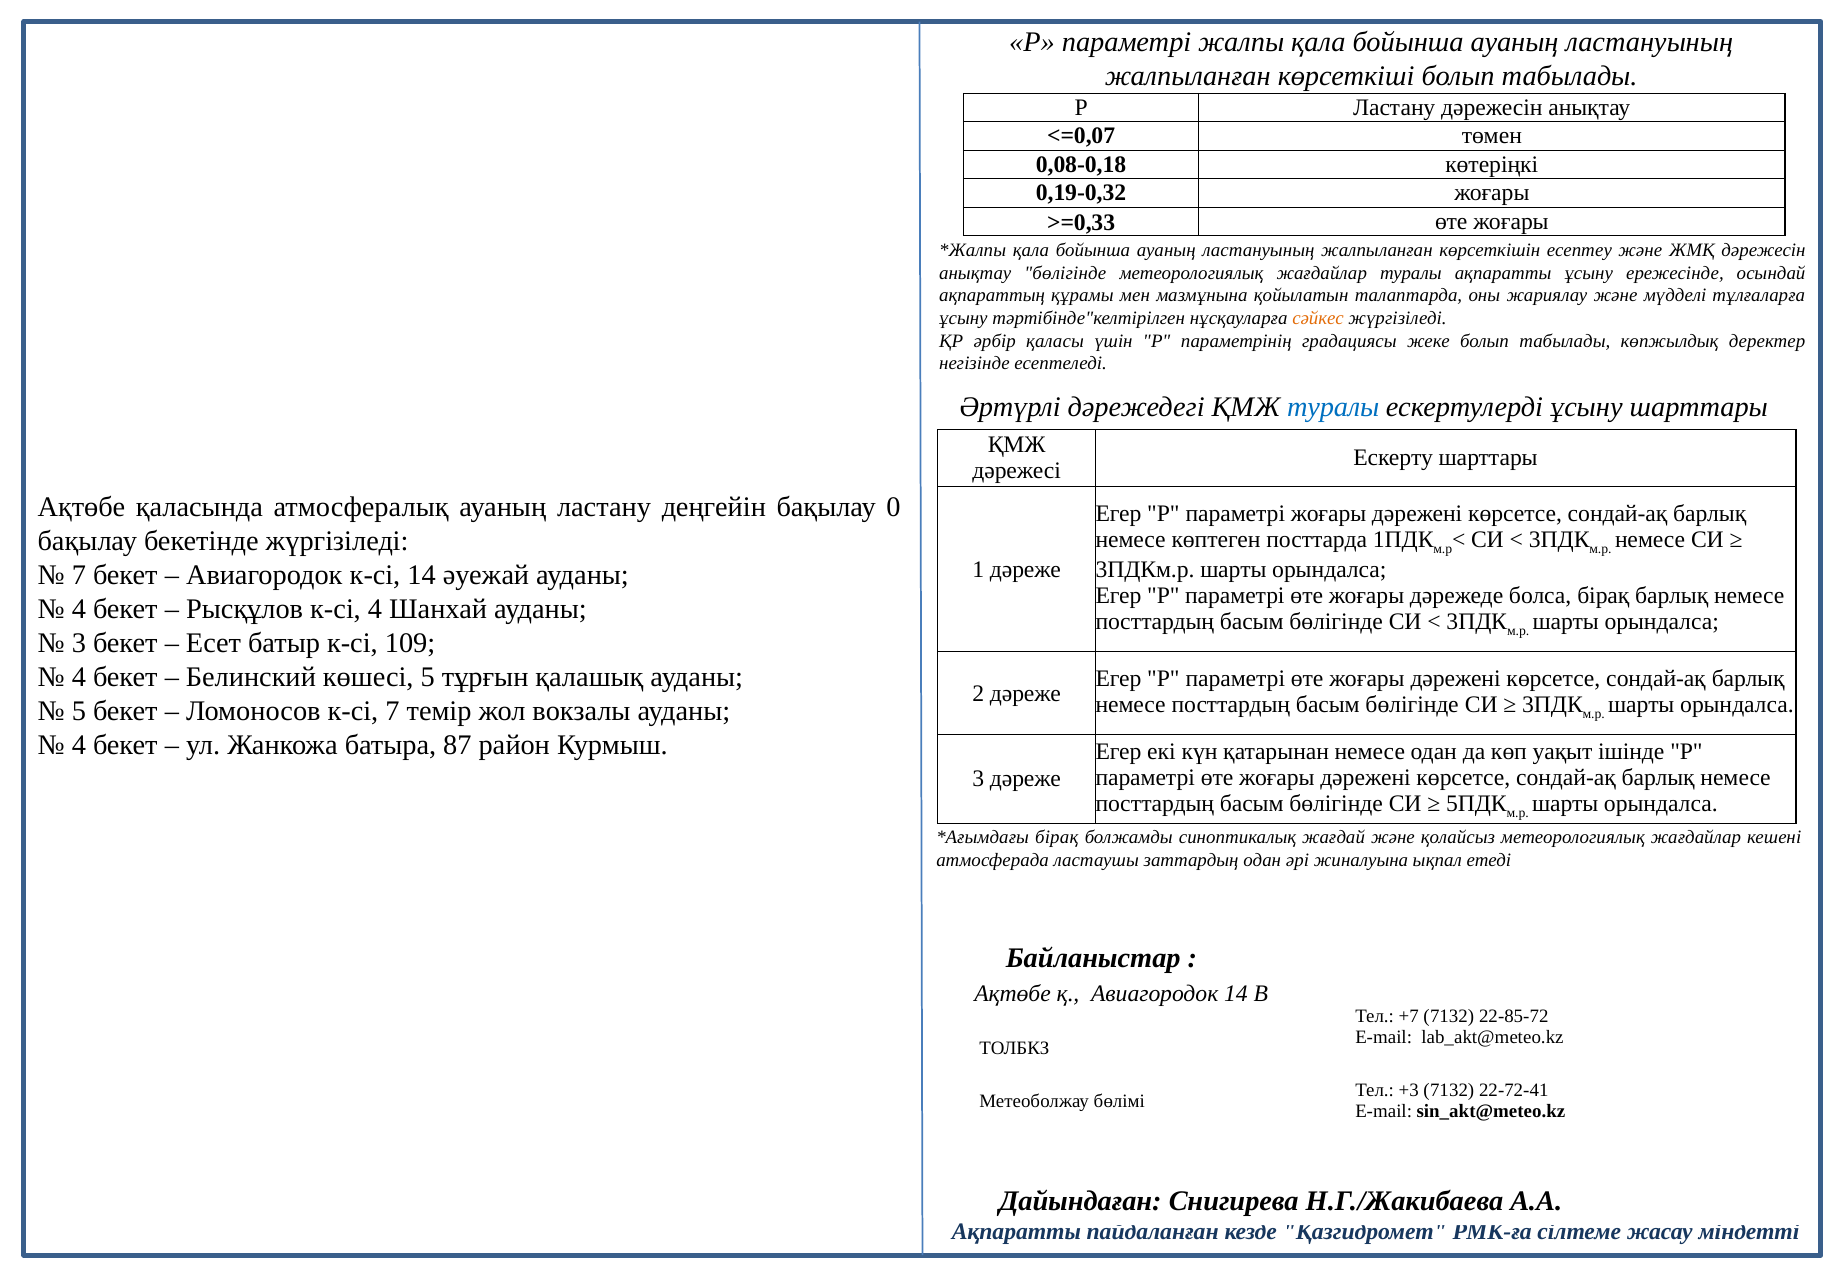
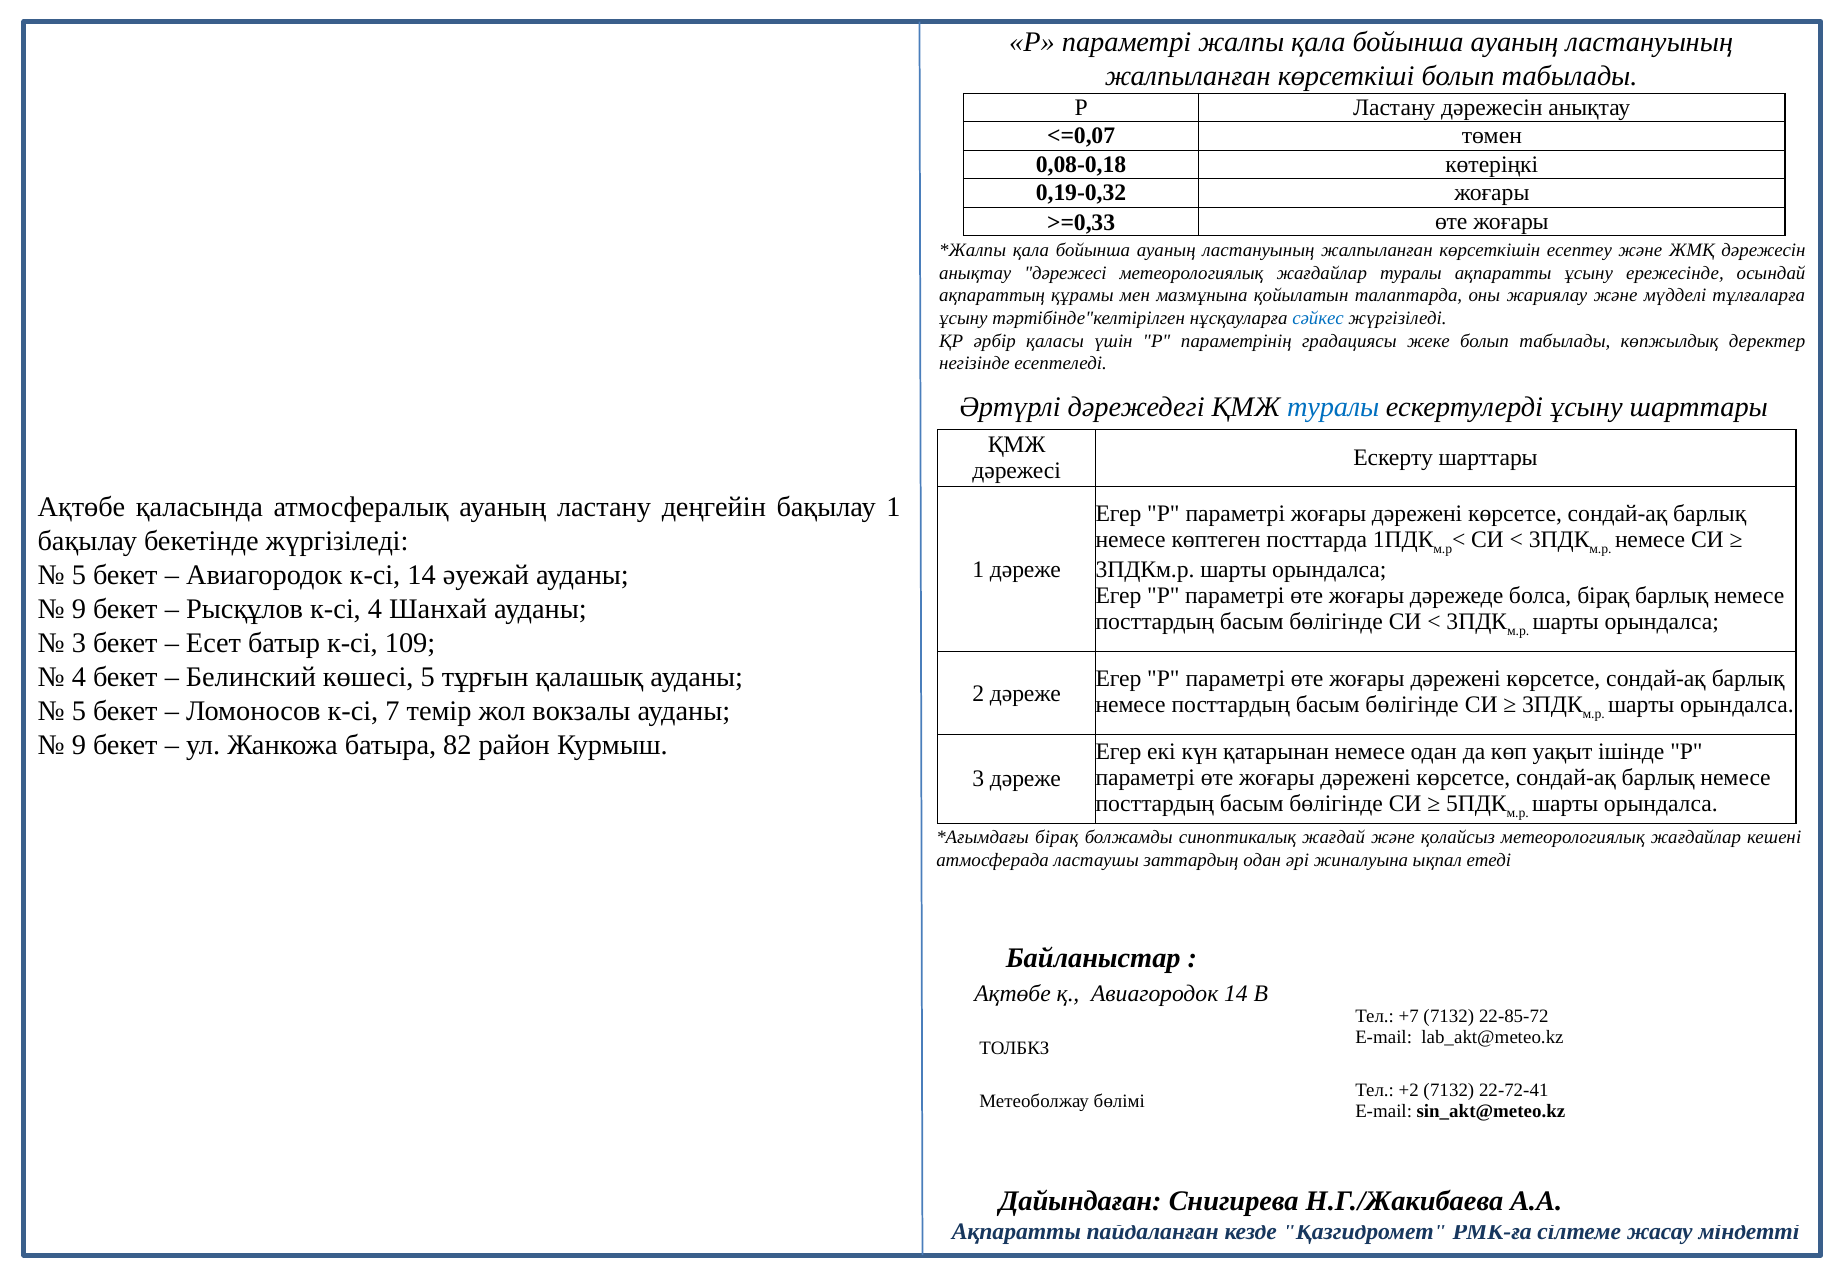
анықтау бөлігінде: бөлігінде -> дәрежесі
сәйкес colour: orange -> blue
бақылау 0: 0 -> 1
7 at (79, 575): 7 -> 5
4 at (79, 609): 4 -> 9
4 at (79, 745): 4 -> 9
87: 87 -> 82
+3: +3 -> +2
